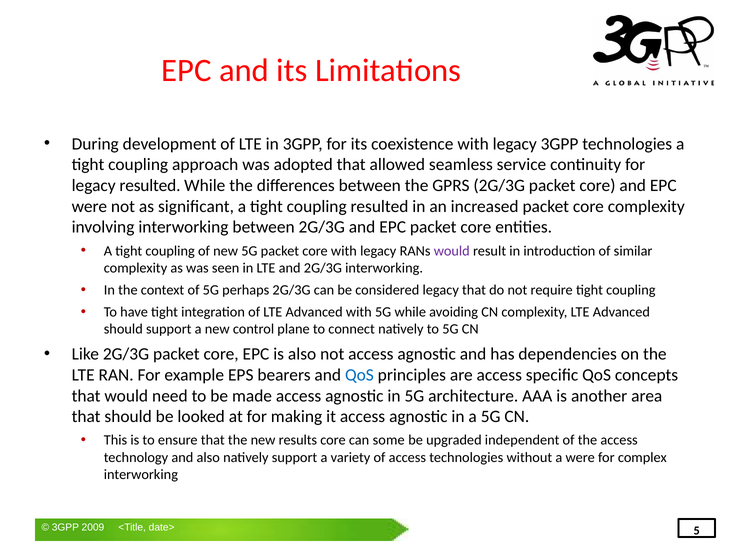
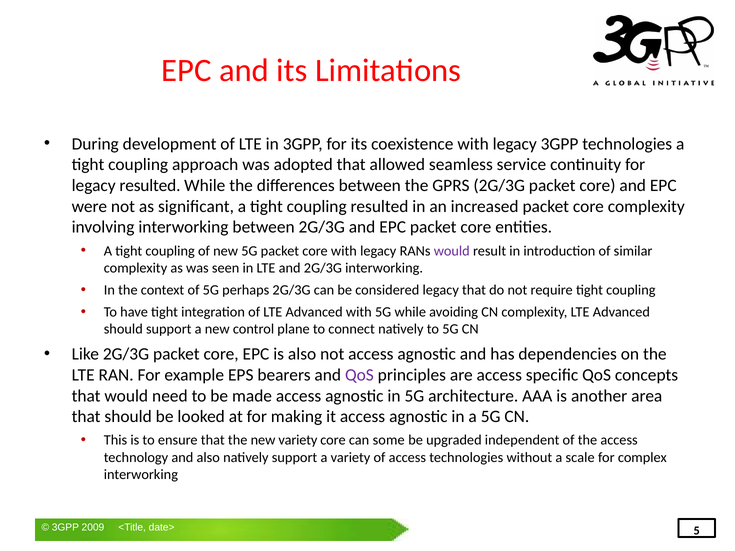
QoS at (359, 375) colour: blue -> purple
new results: results -> variety
a were: were -> scale
